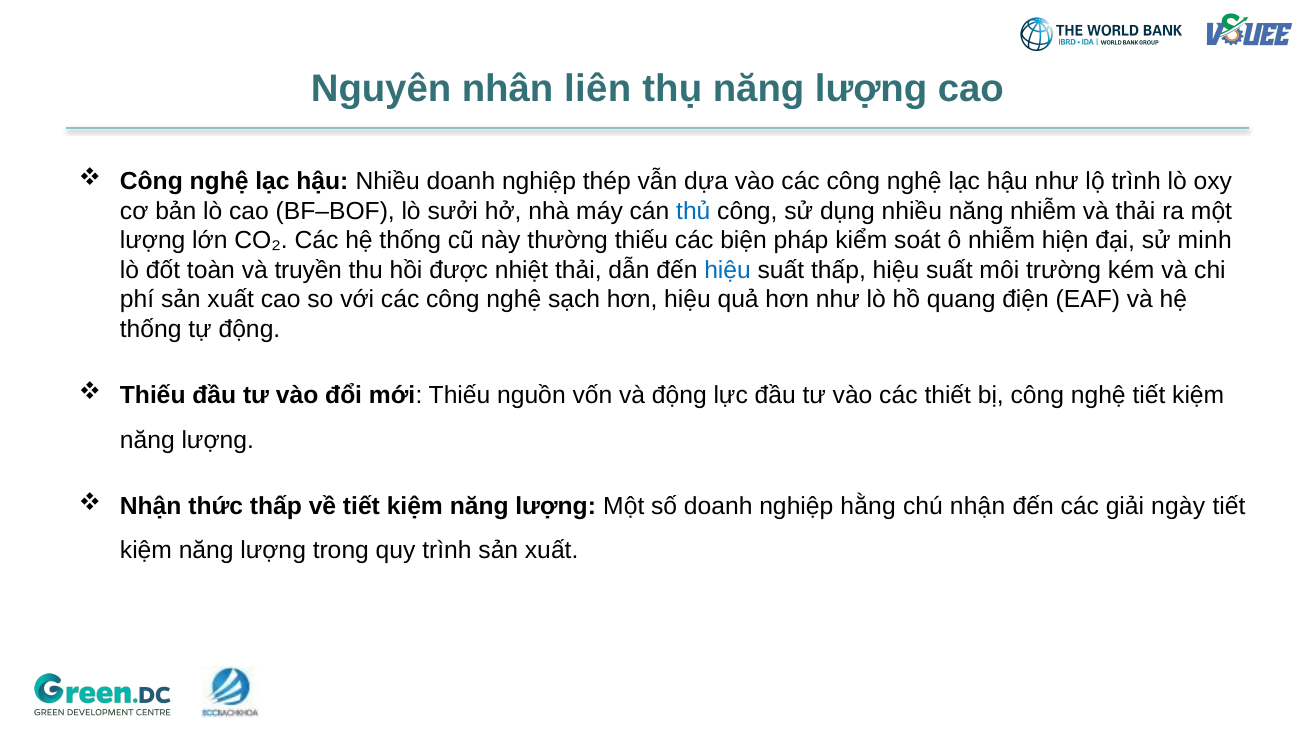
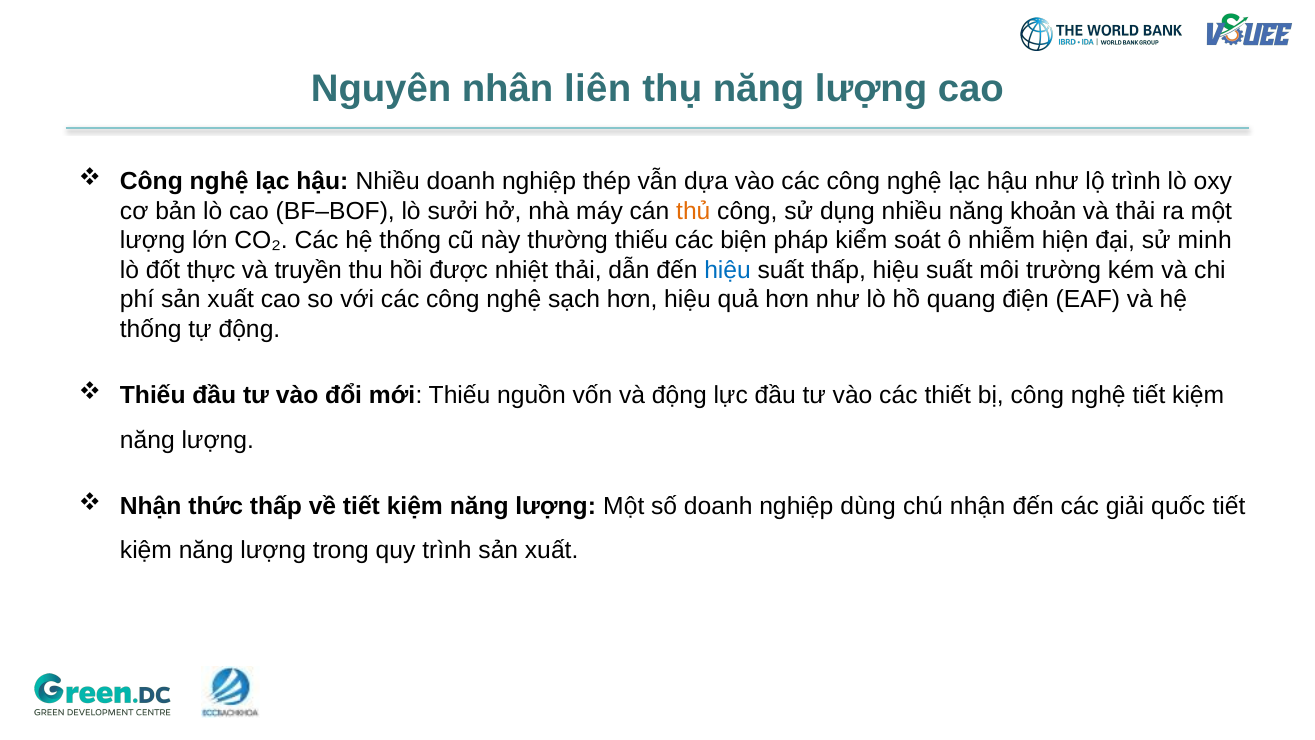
thủ colour: blue -> orange
năng nhiễm: nhiễm -> khoản
toàn: toàn -> thực
hằng: hằng -> dùng
ngày: ngày -> quốc
